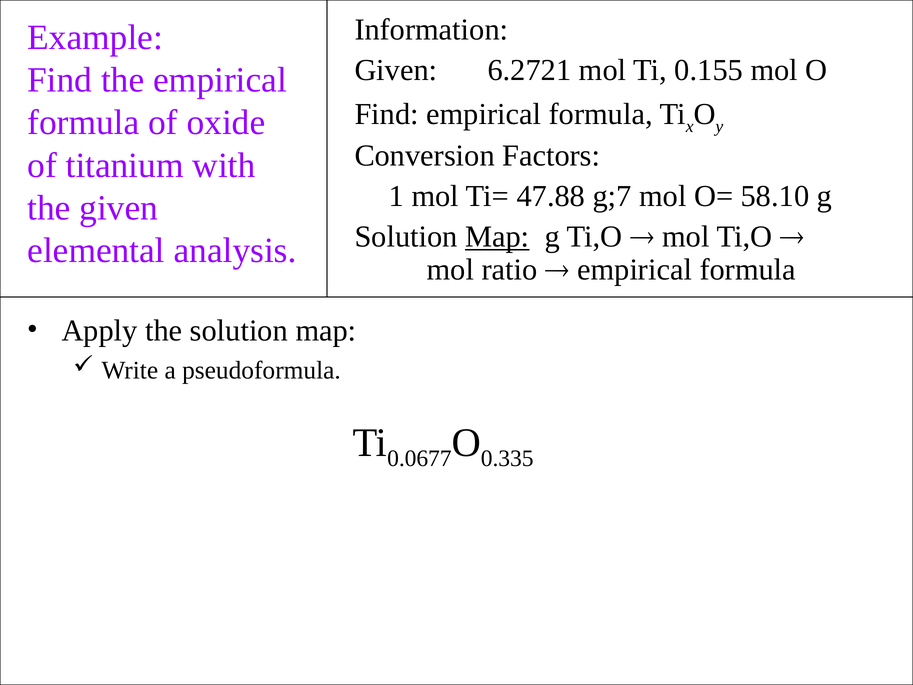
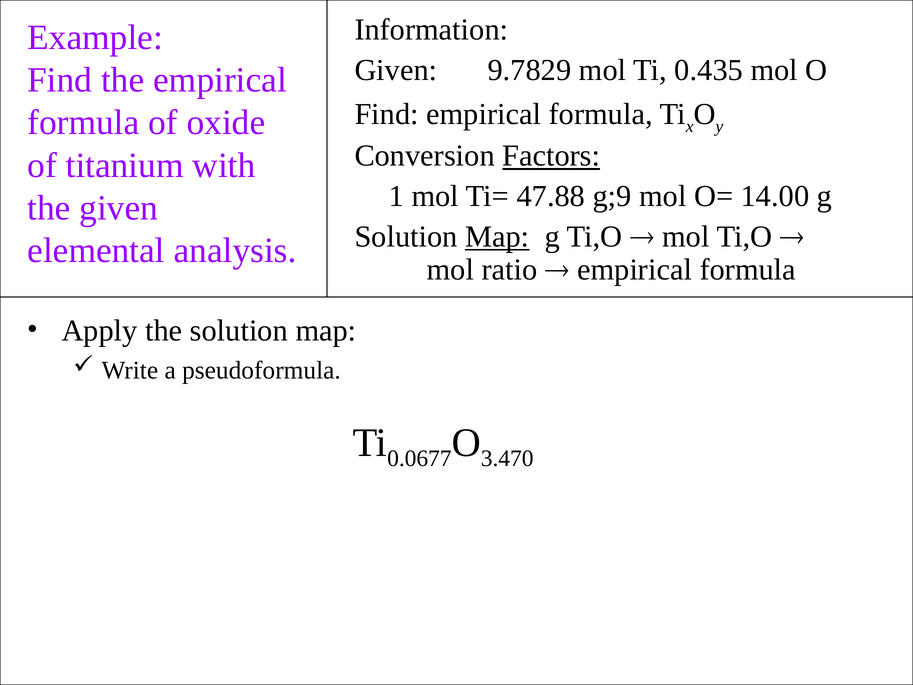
6.2721: 6.2721 -> 9.7829
0.155: 0.155 -> 0.435
Factors underline: none -> present
g;7: g;7 -> g;9
58.10: 58.10 -> 14.00
0.335: 0.335 -> 3.470
